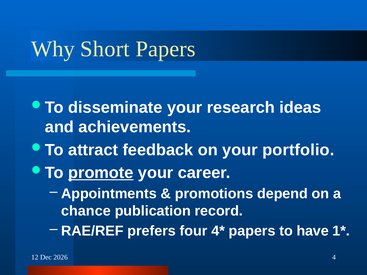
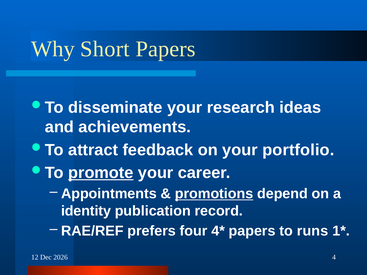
promotions underline: none -> present
chance: chance -> identity
have: have -> runs
